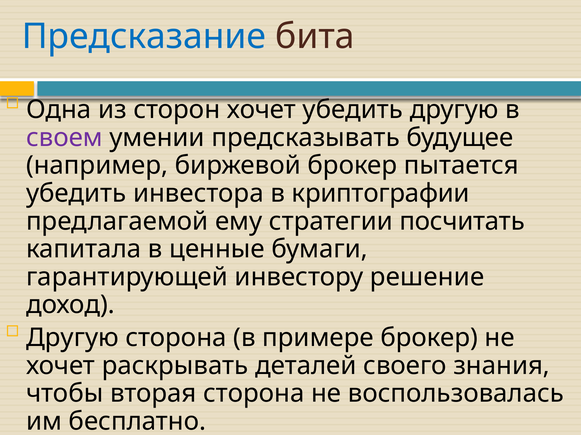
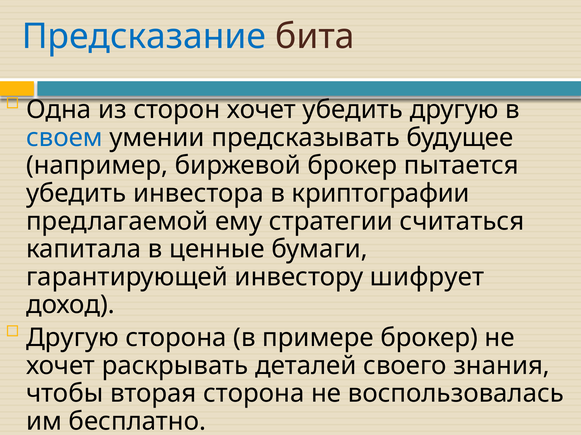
своем colour: purple -> blue
посчитать: посчитать -> считаться
решение: решение -> шифрует
